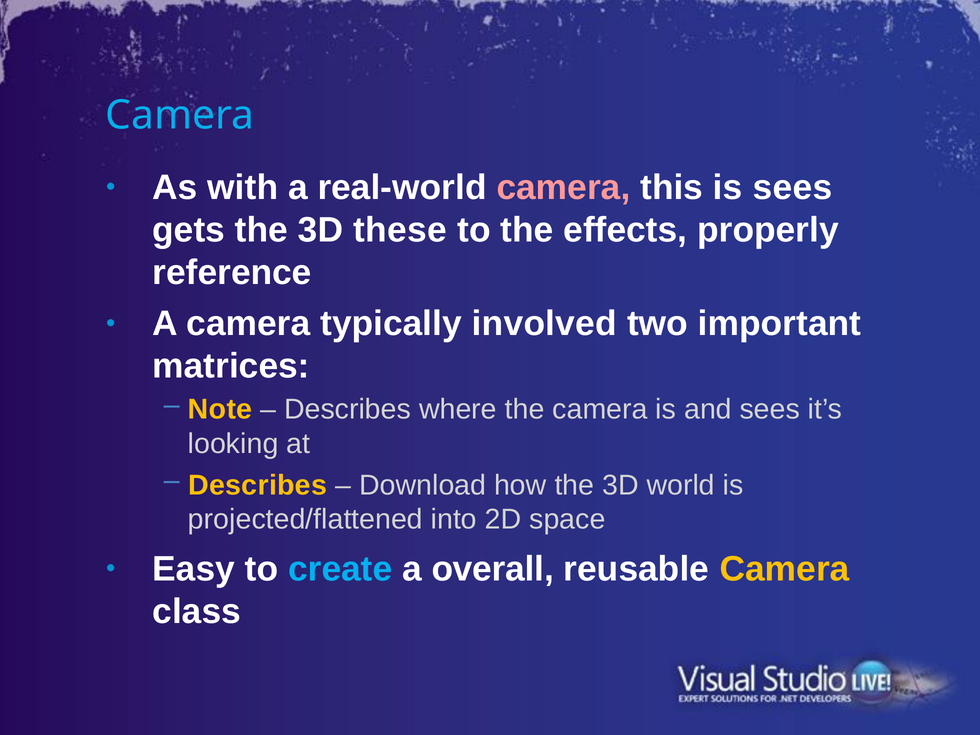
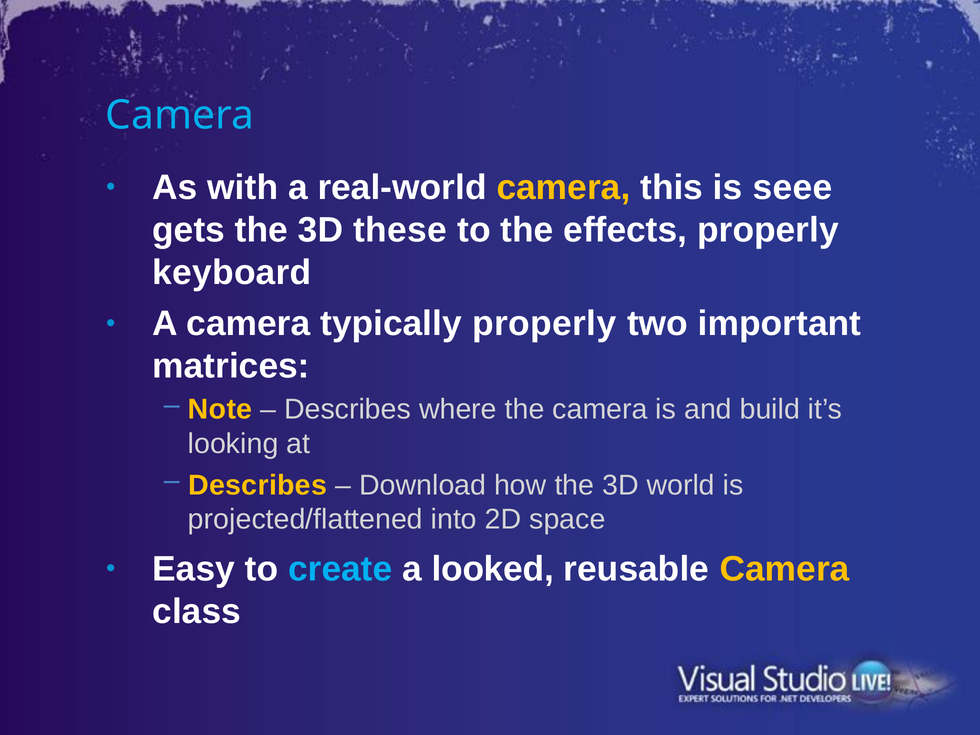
camera at (563, 188) colour: pink -> yellow
is sees: sees -> seee
reference: reference -> keyboard
typically involved: involved -> properly
and sees: sees -> build
overall: overall -> looked
